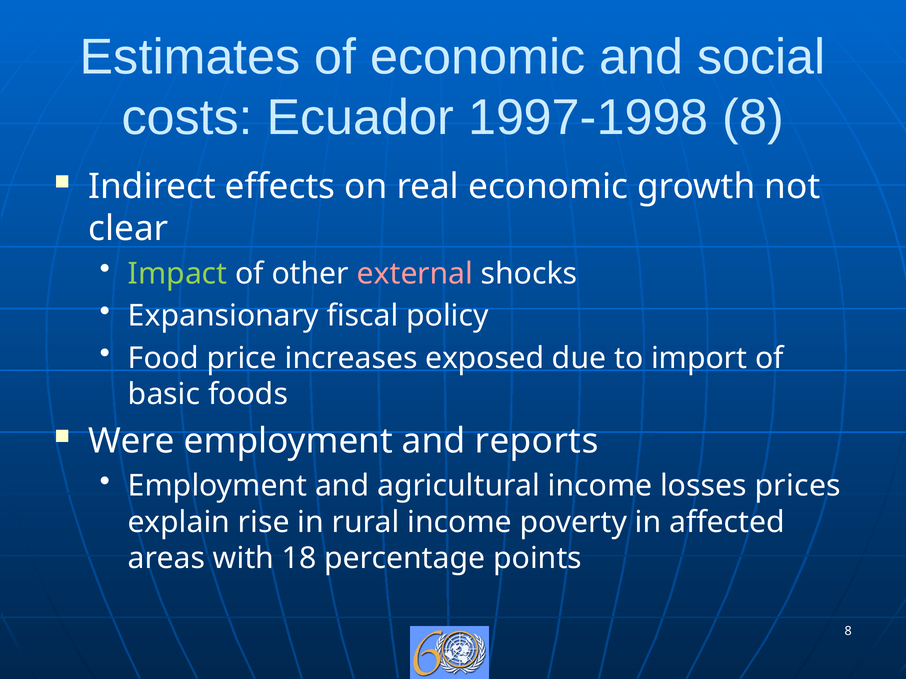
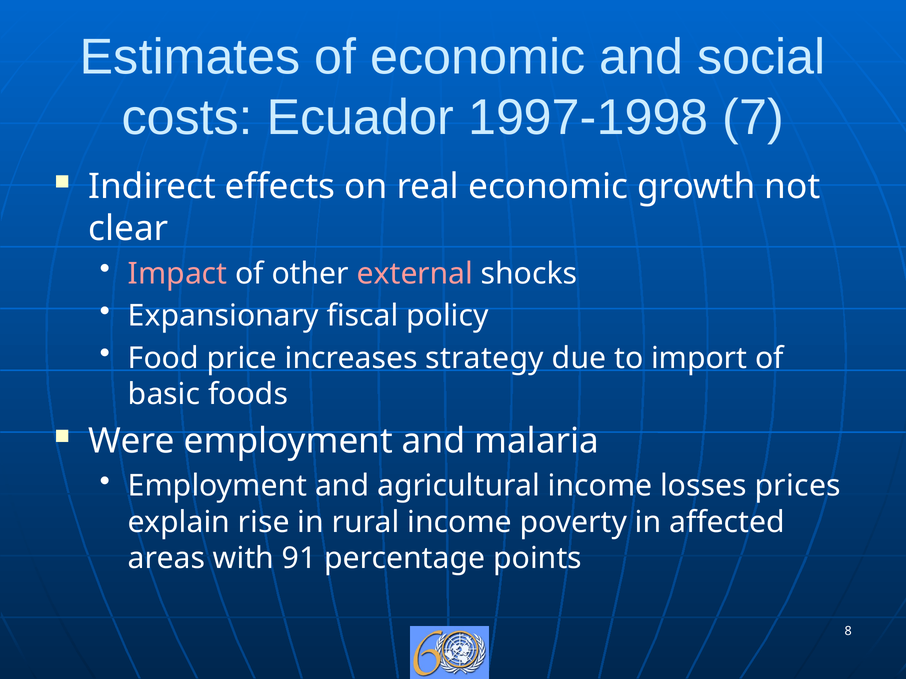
1997-1998 8: 8 -> 7
Impact colour: light green -> pink
exposed: exposed -> strategy
reports: reports -> malaria
18: 18 -> 91
